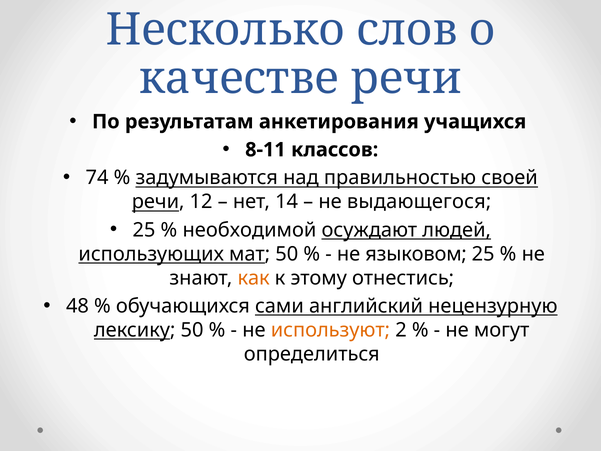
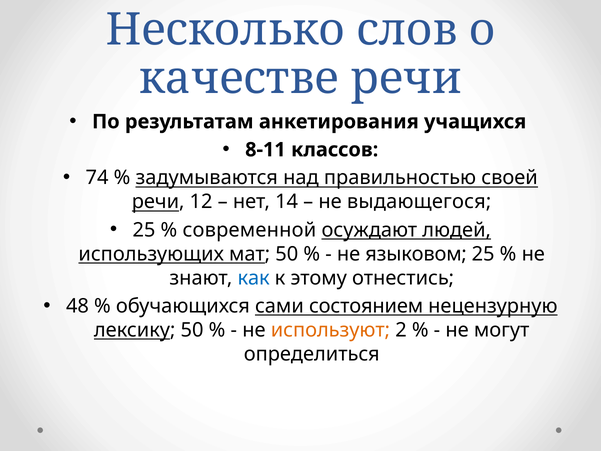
необходимой: необходимой -> современной
как colour: orange -> blue
английский: английский -> состоянием
